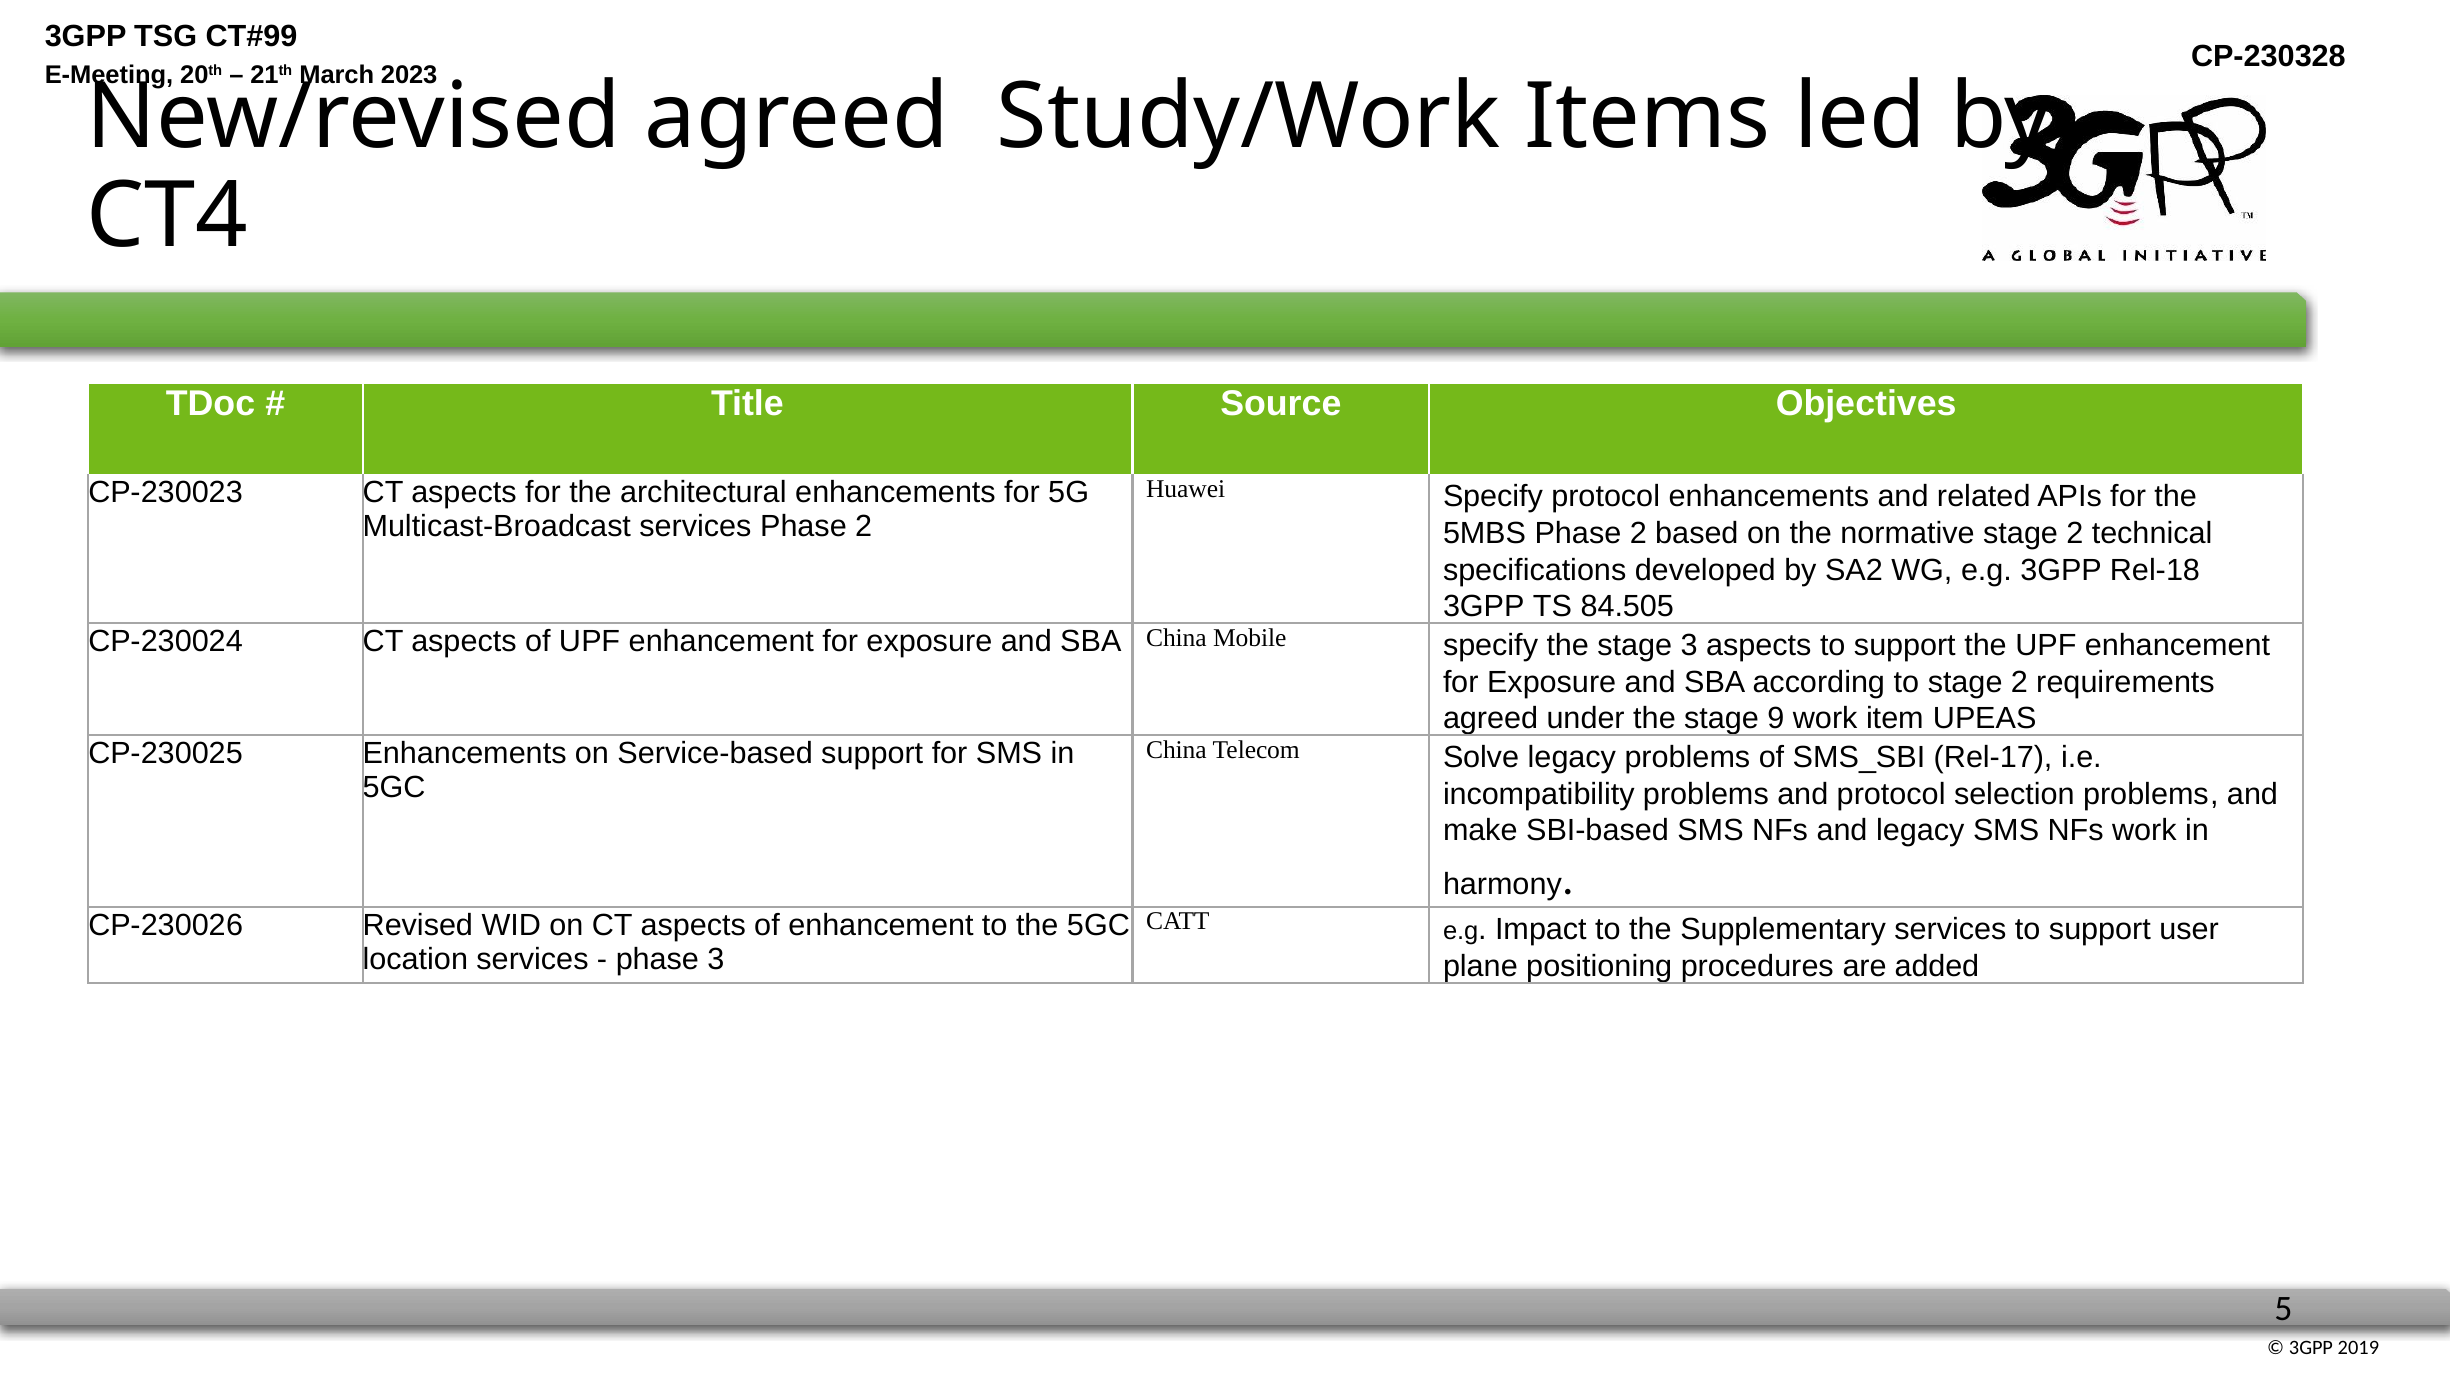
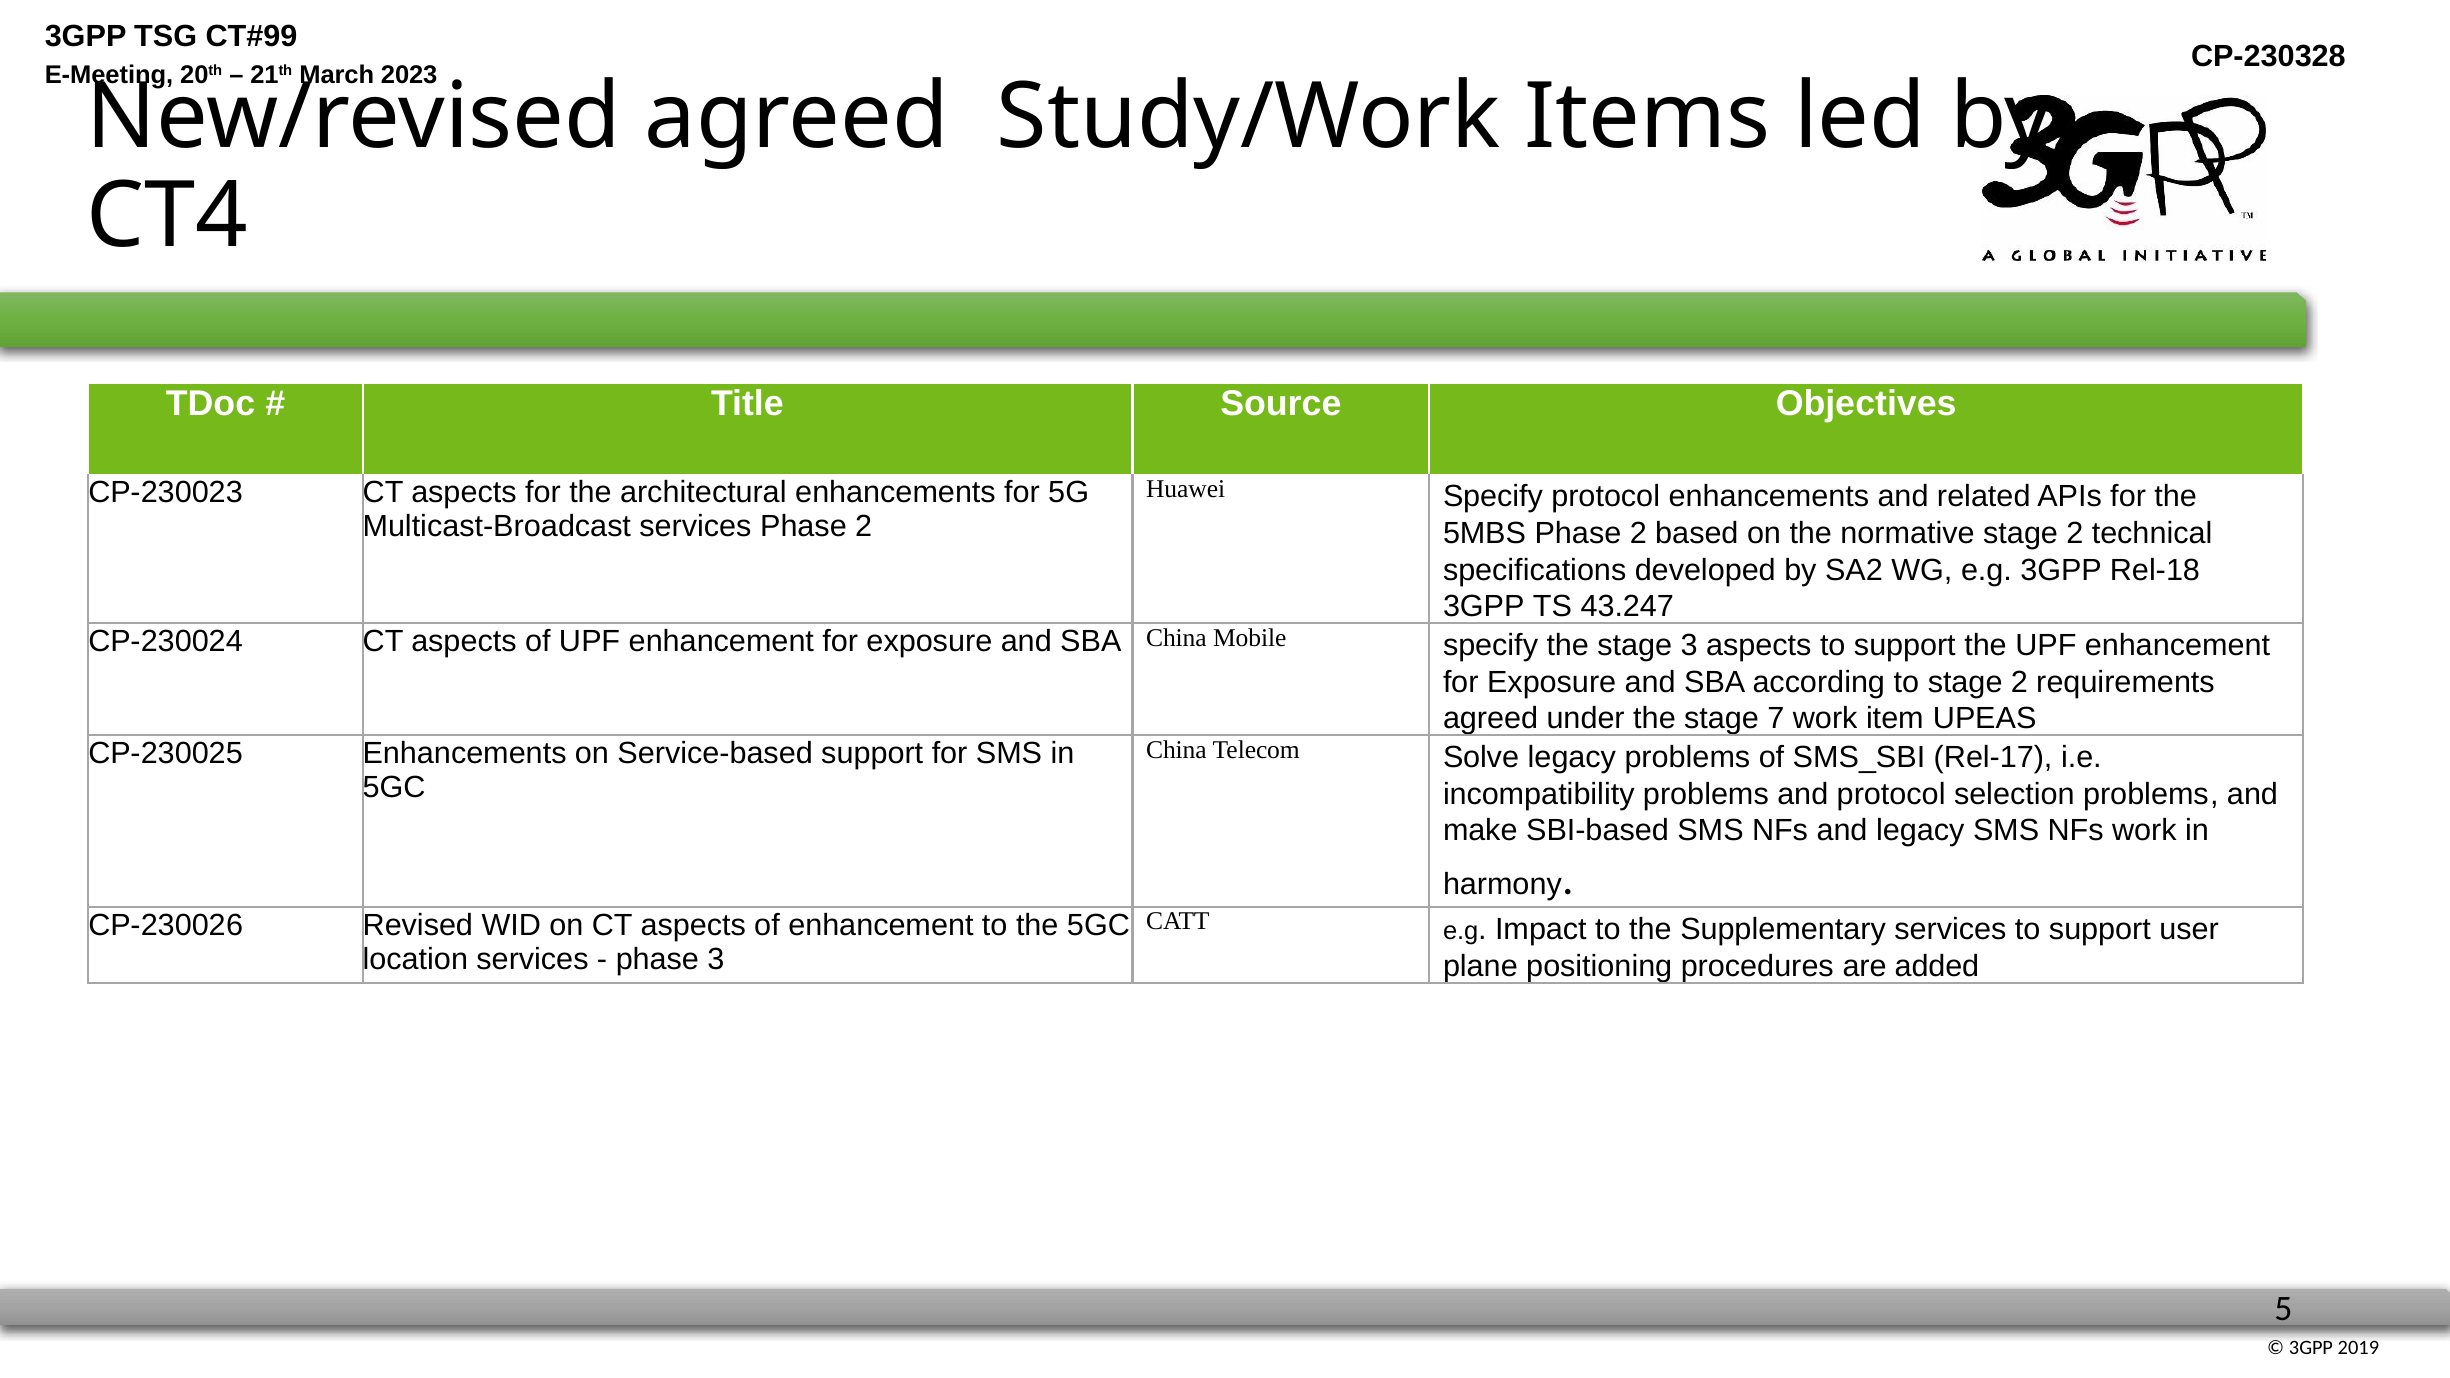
84.505: 84.505 -> 43.247
9: 9 -> 7
